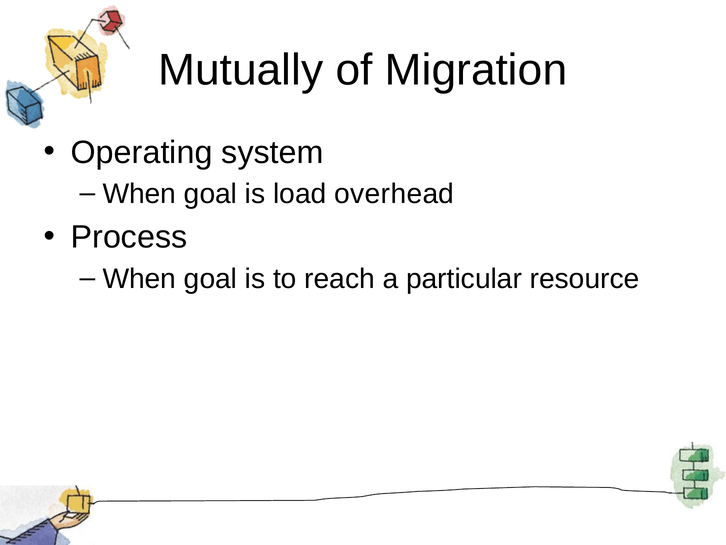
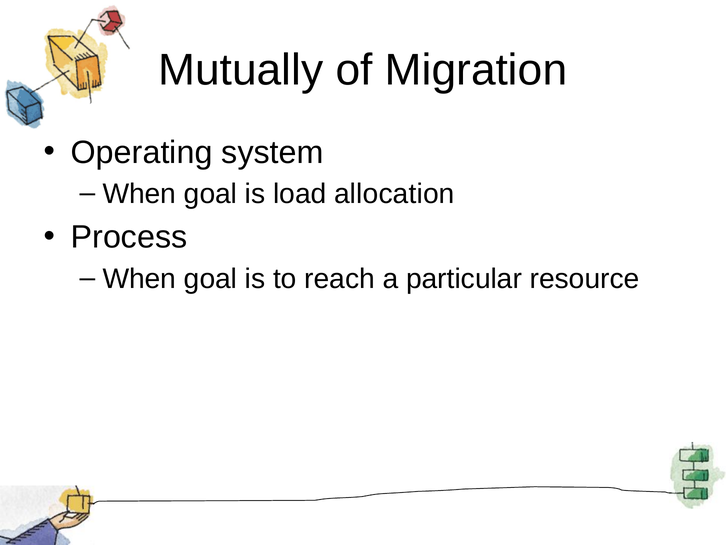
overhead: overhead -> allocation
